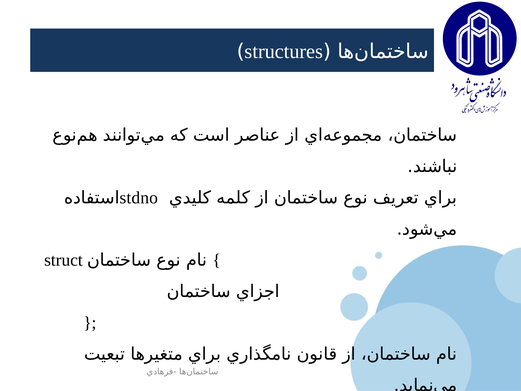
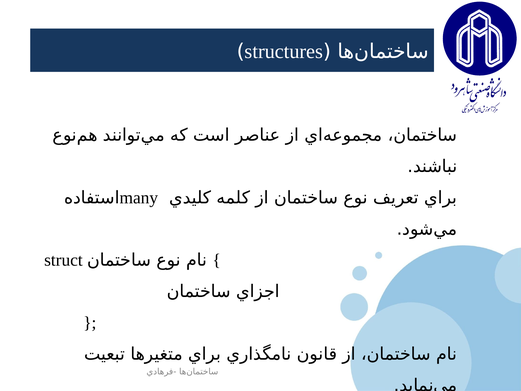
stdno: stdno -> many
